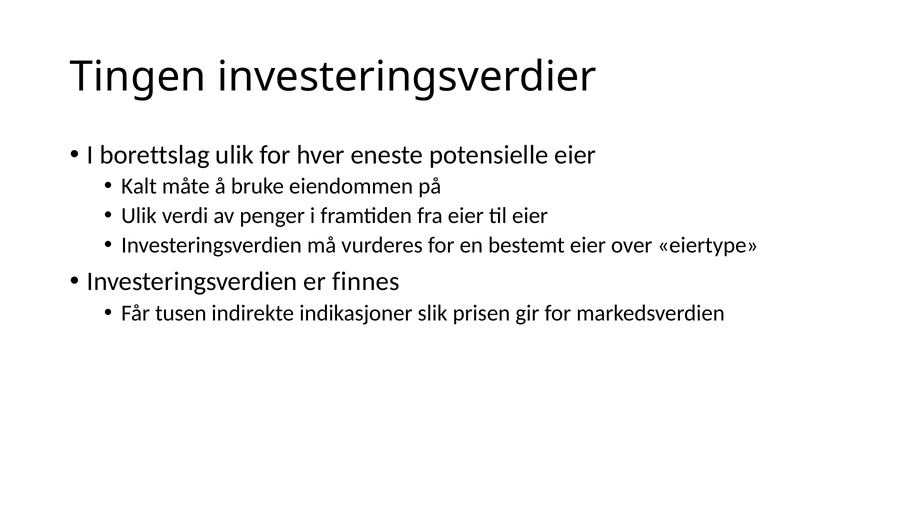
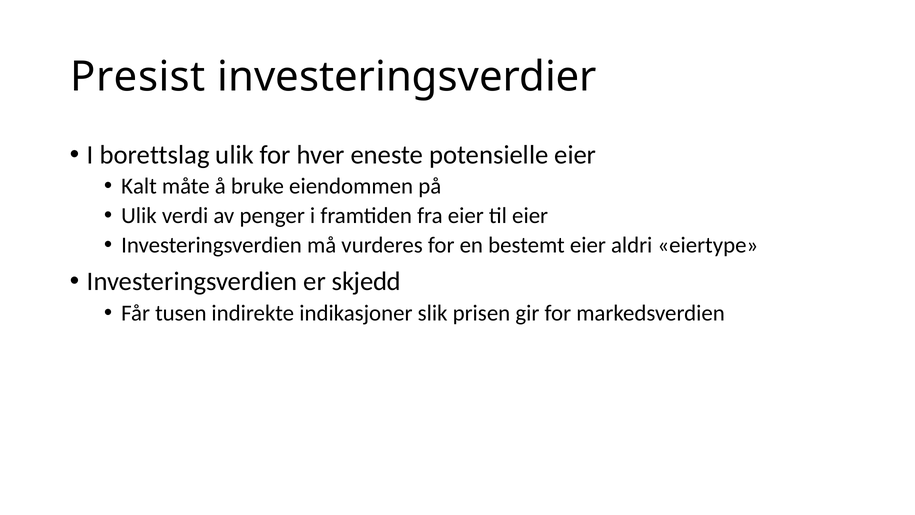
Tingen: Tingen -> Presist
over: over -> aldri
finnes: finnes -> skjedd
